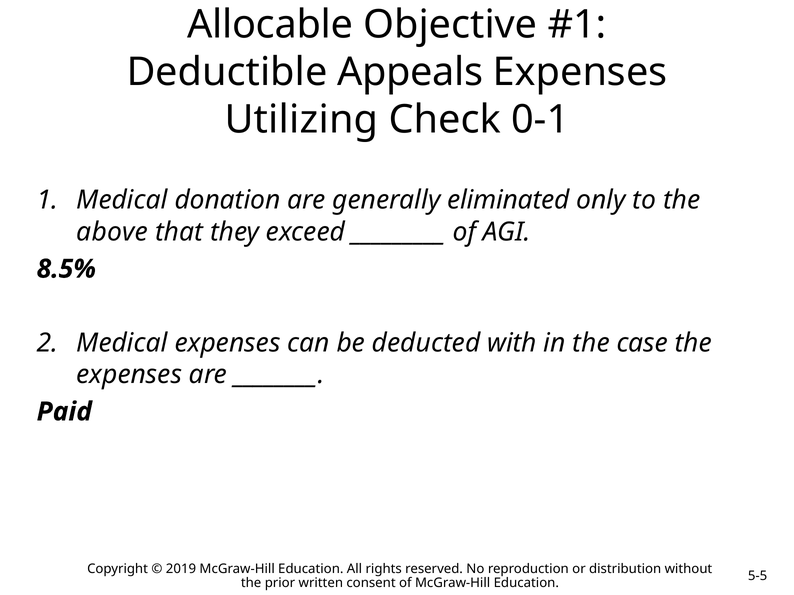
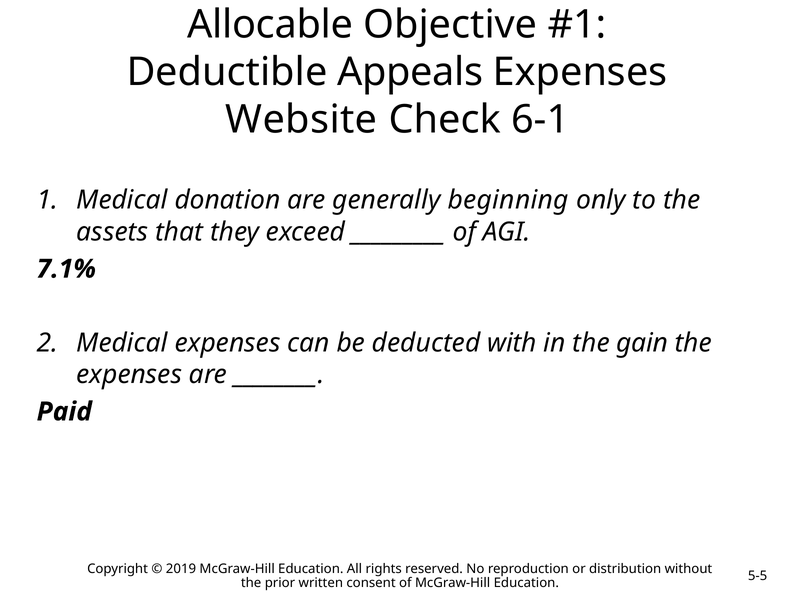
Utilizing: Utilizing -> Website
0-1: 0-1 -> 6-1
eliminated: eliminated -> beginning
above: above -> assets
8.5%: 8.5% -> 7.1%
case: case -> gain
